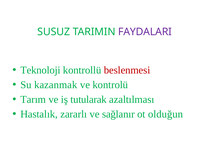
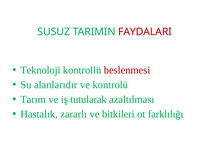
FAYDALARI colour: purple -> red
kazanmak: kazanmak -> alanlarıdır
sağlanır: sağlanır -> bitkileri
olduğun: olduğun -> farklılığı
